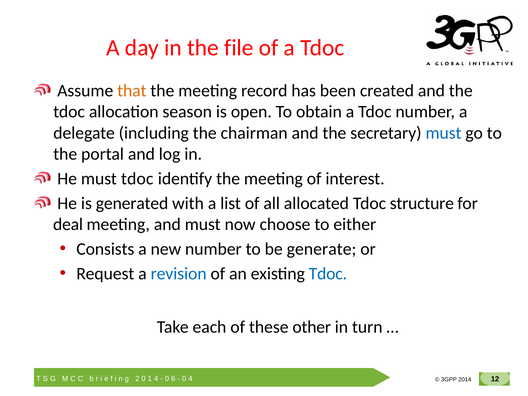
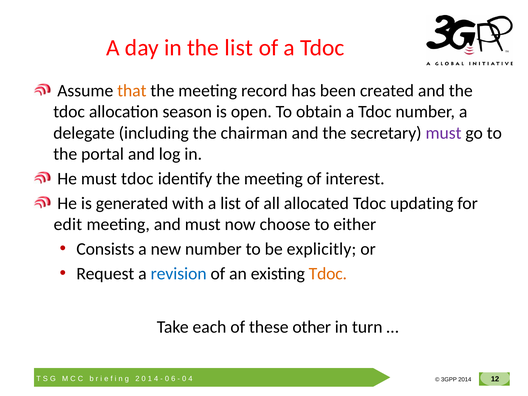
the file: file -> list
must at (444, 133) colour: blue -> purple
structure: structure -> updating
deal: deal -> edit
generate: generate -> explicitly
Tdoc at (328, 274) colour: blue -> orange
